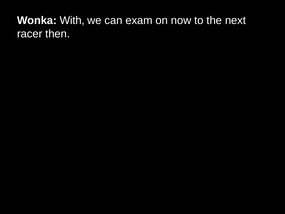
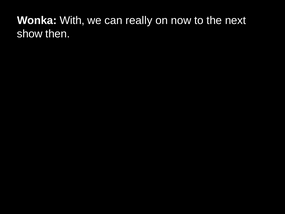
exam: exam -> really
racer: racer -> show
